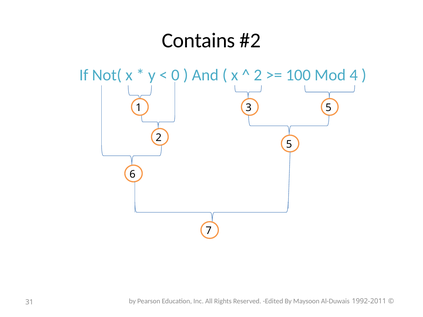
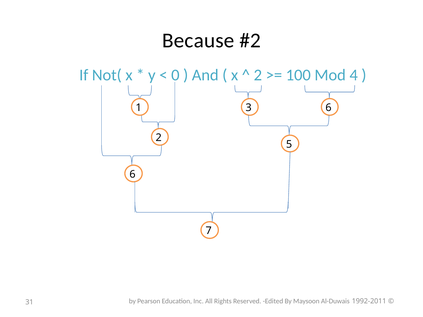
Contains: Contains -> Because
3 5: 5 -> 6
